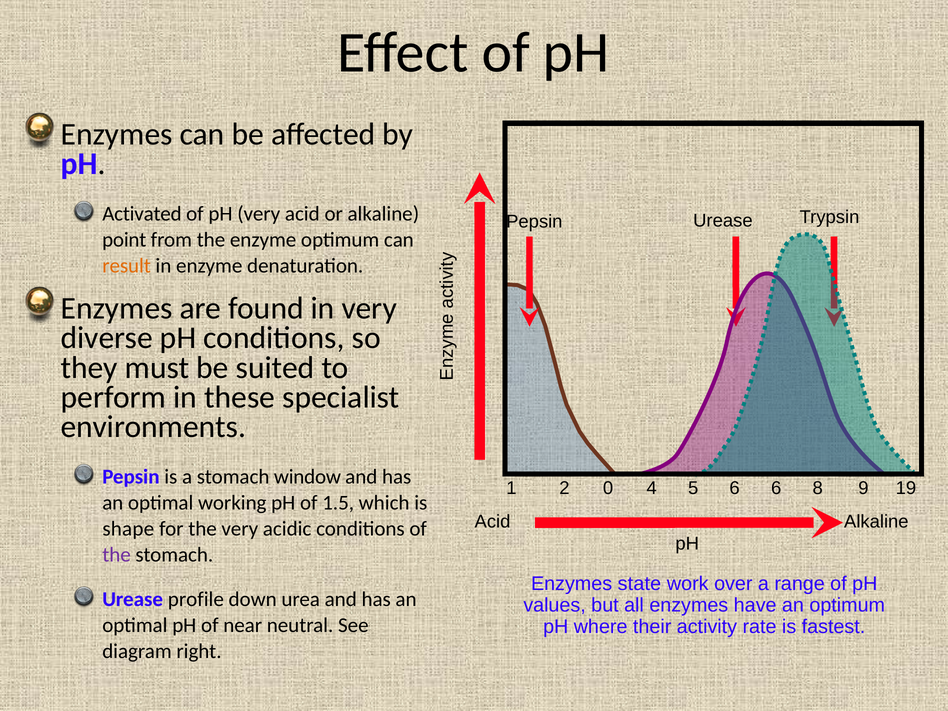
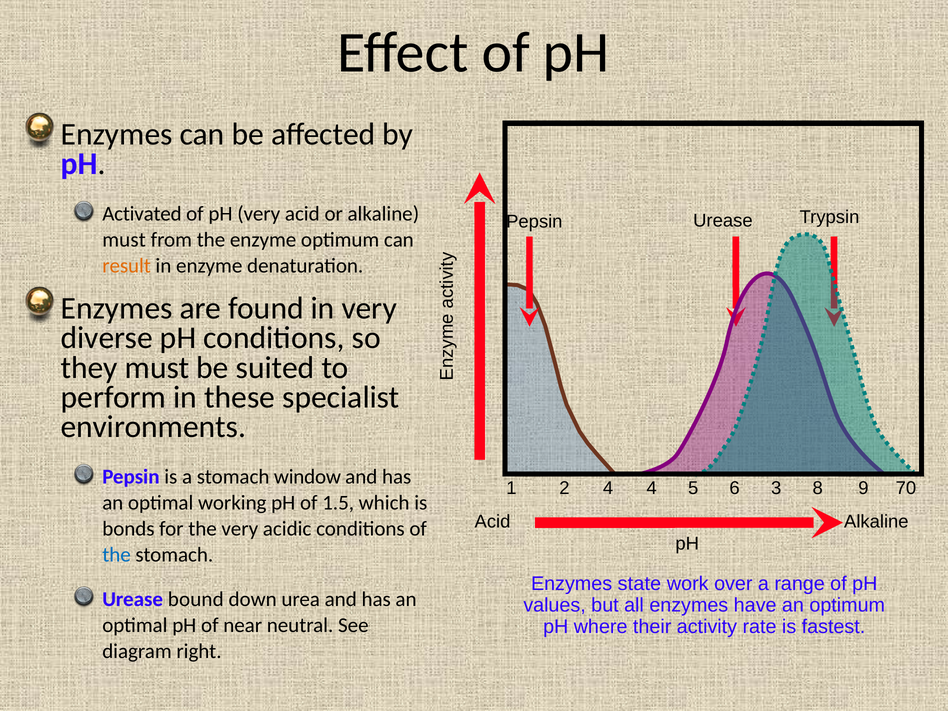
point at (124, 240): point -> must
1 0: 0 -> 4
6 6: 6 -> 3
19: 19 -> 70
shape: shape -> bonds
the at (117, 555) colour: purple -> blue
profile: profile -> bound
